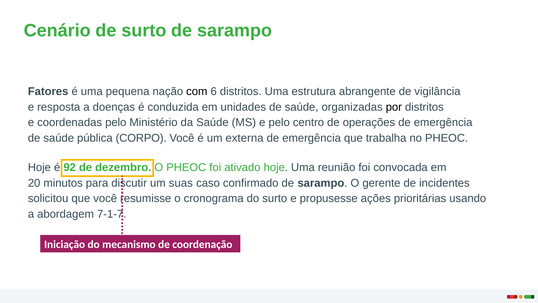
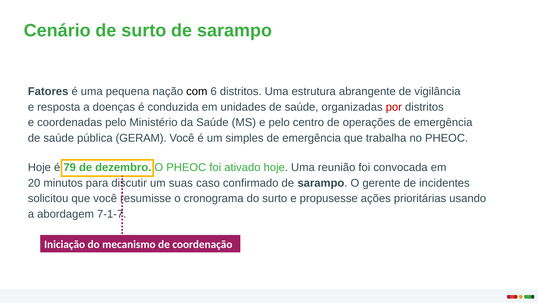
por colour: black -> red
CORPO: CORPO -> GERAM
externa: externa -> simples
92: 92 -> 79
